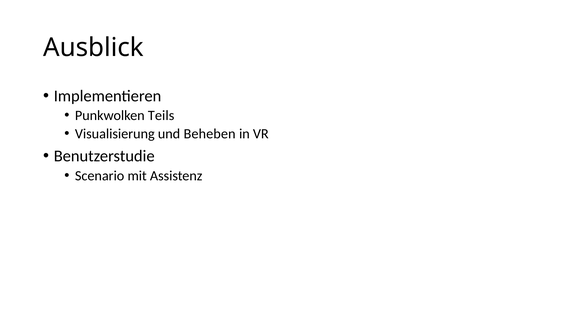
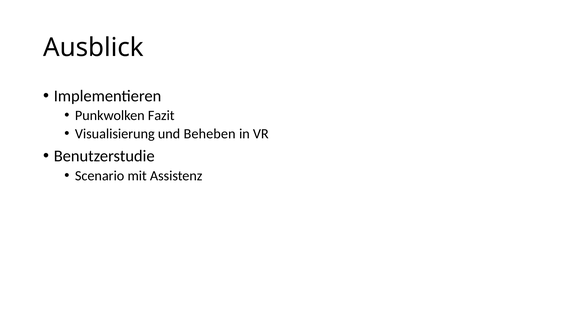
Teils: Teils -> Fazit
